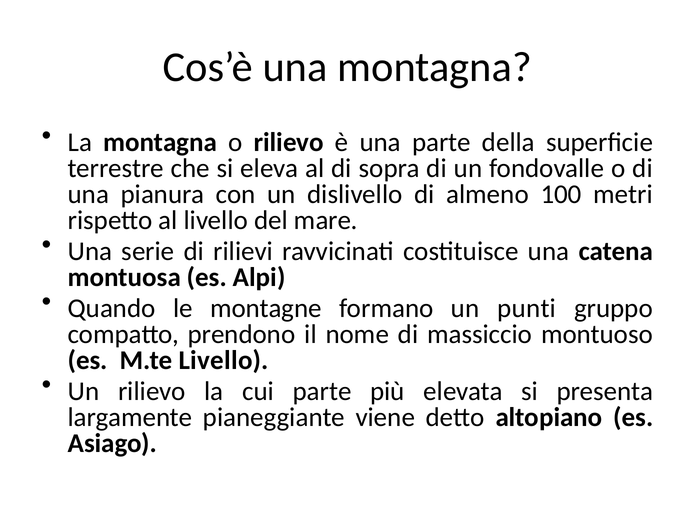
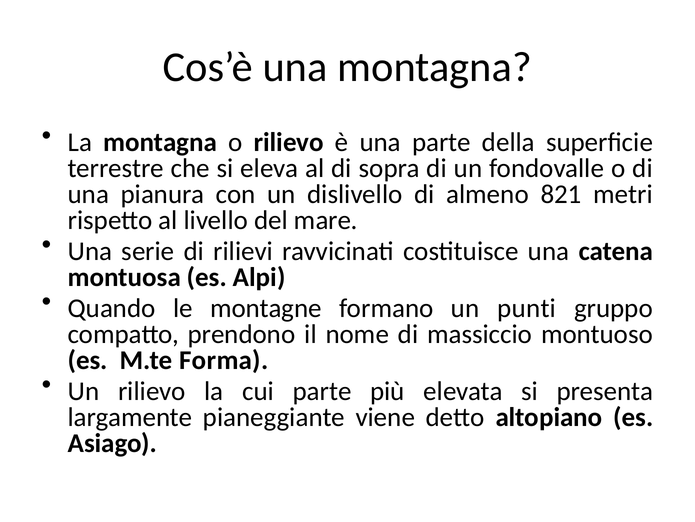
100: 100 -> 821
M.te Livello: Livello -> Forma
